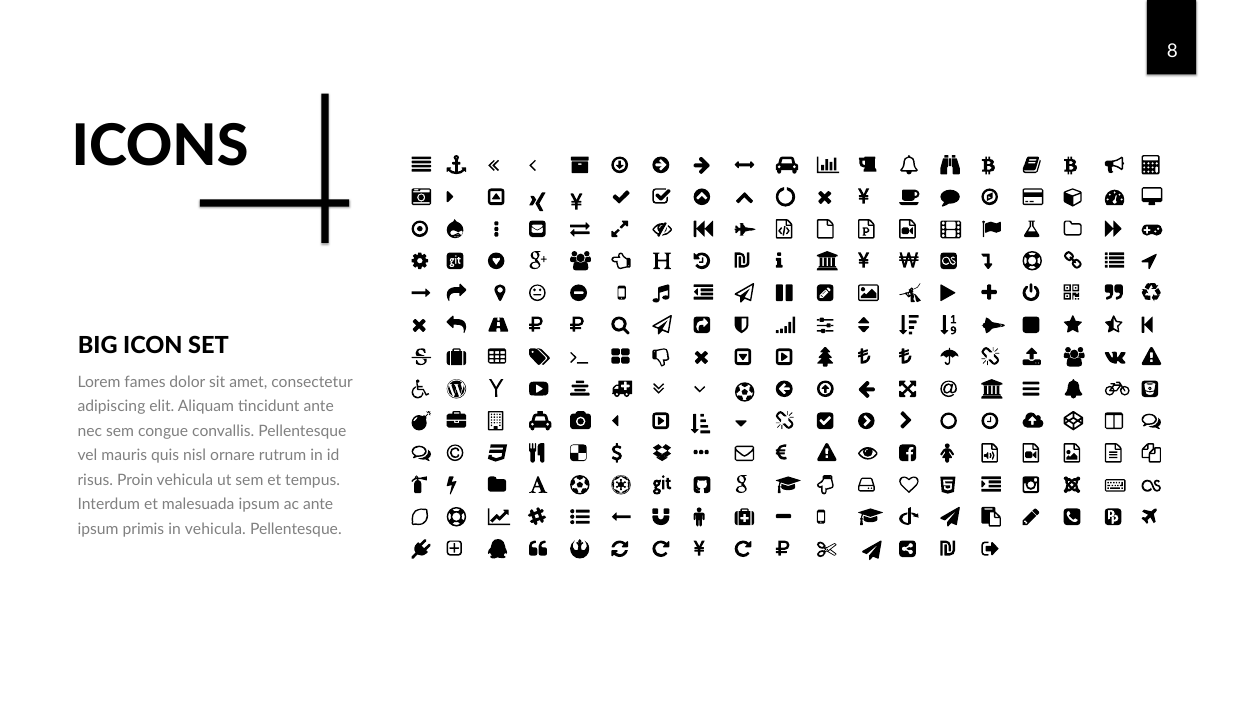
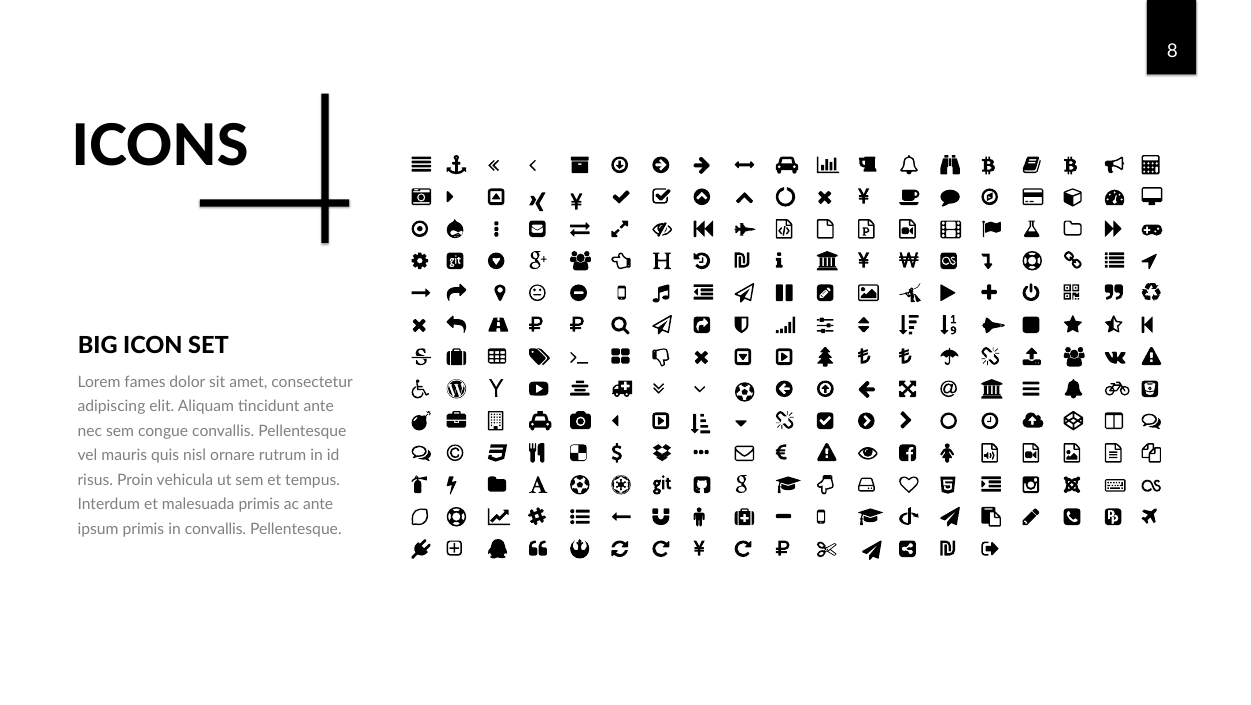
malesuada ipsum: ipsum -> primis
in vehicula: vehicula -> convallis
